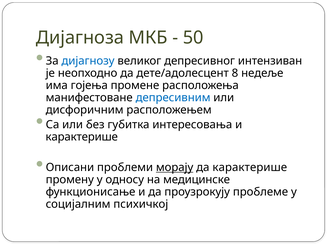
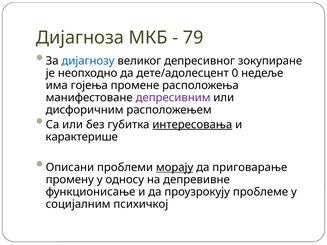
50: 50 -> 79
интензиван: интензиван -> зокупиране
8: 8 -> 0
депресивним colour: blue -> purple
интересовања underline: none -> present
да карактерише: карактерише -> приговарање
медицинске: медицинске -> депревивне
